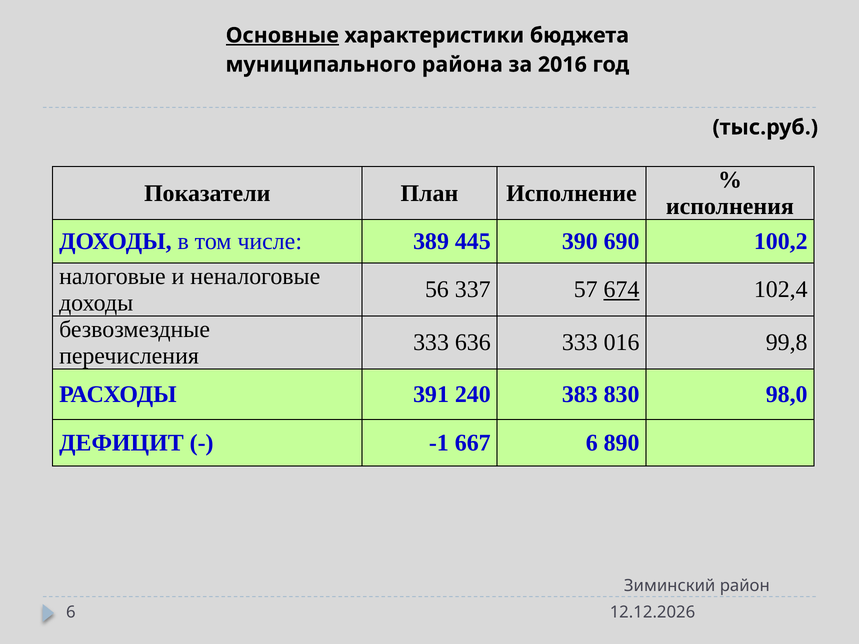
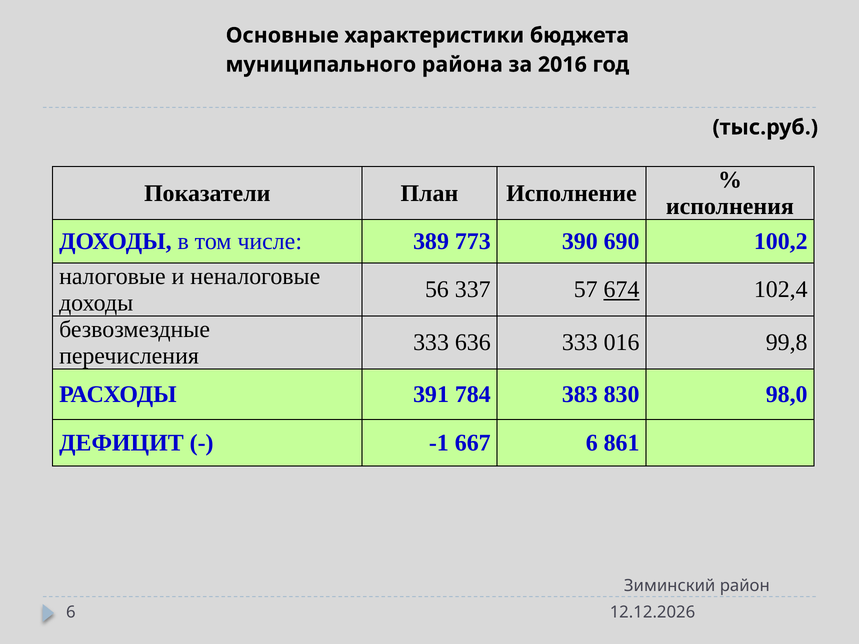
Основные underline: present -> none
445: 445 -> 773
240: 240 -> 784
890: 890 -> 861
